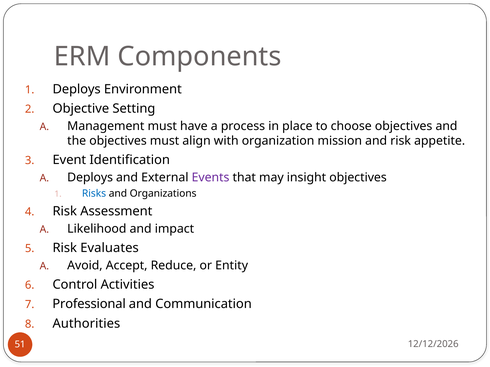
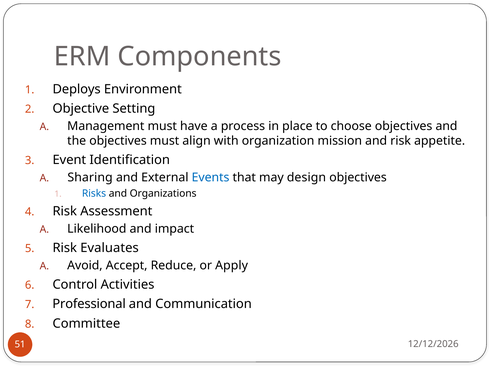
A Deploys: Deploys -> Sharing
Events colour: purple -> blue
insight: insight -> design
Entity: Entity -> Apply
Authorities: Authorities -> Committee
